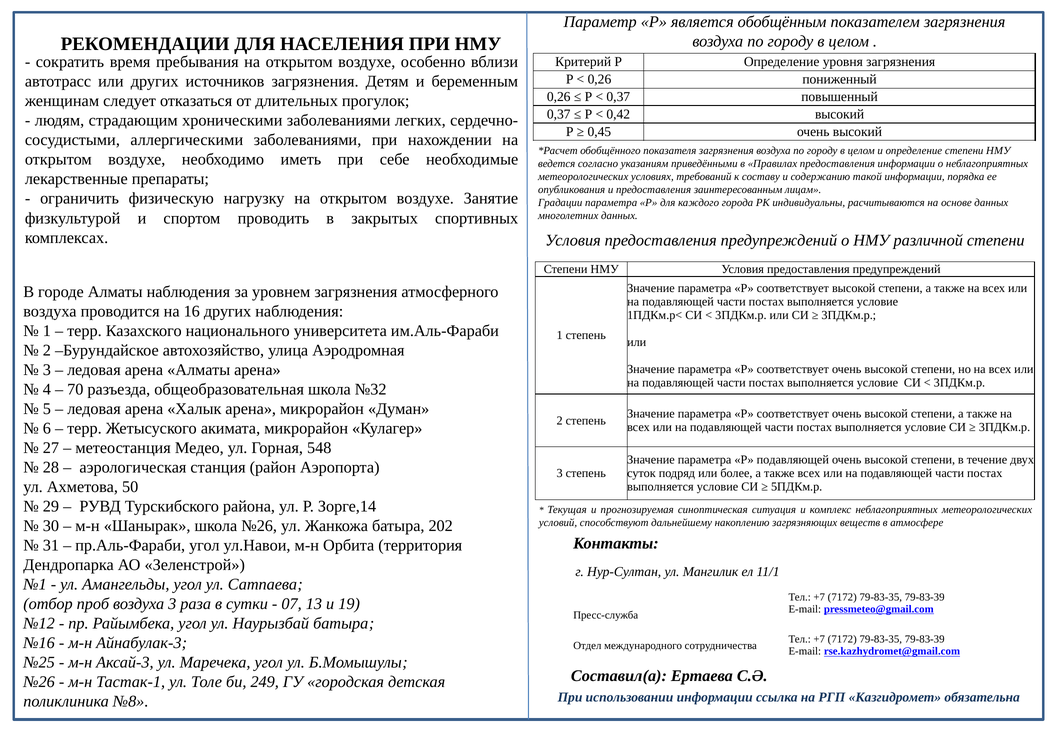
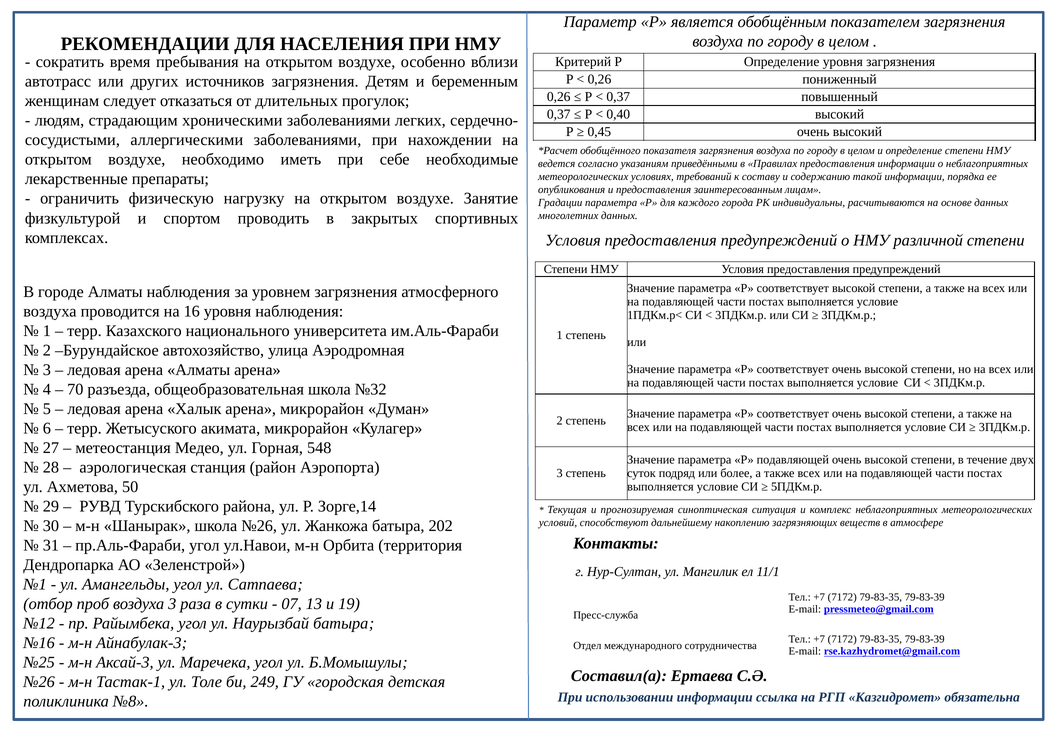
0,42: 0,42 -> 0,40
16 других: других -> уровня
